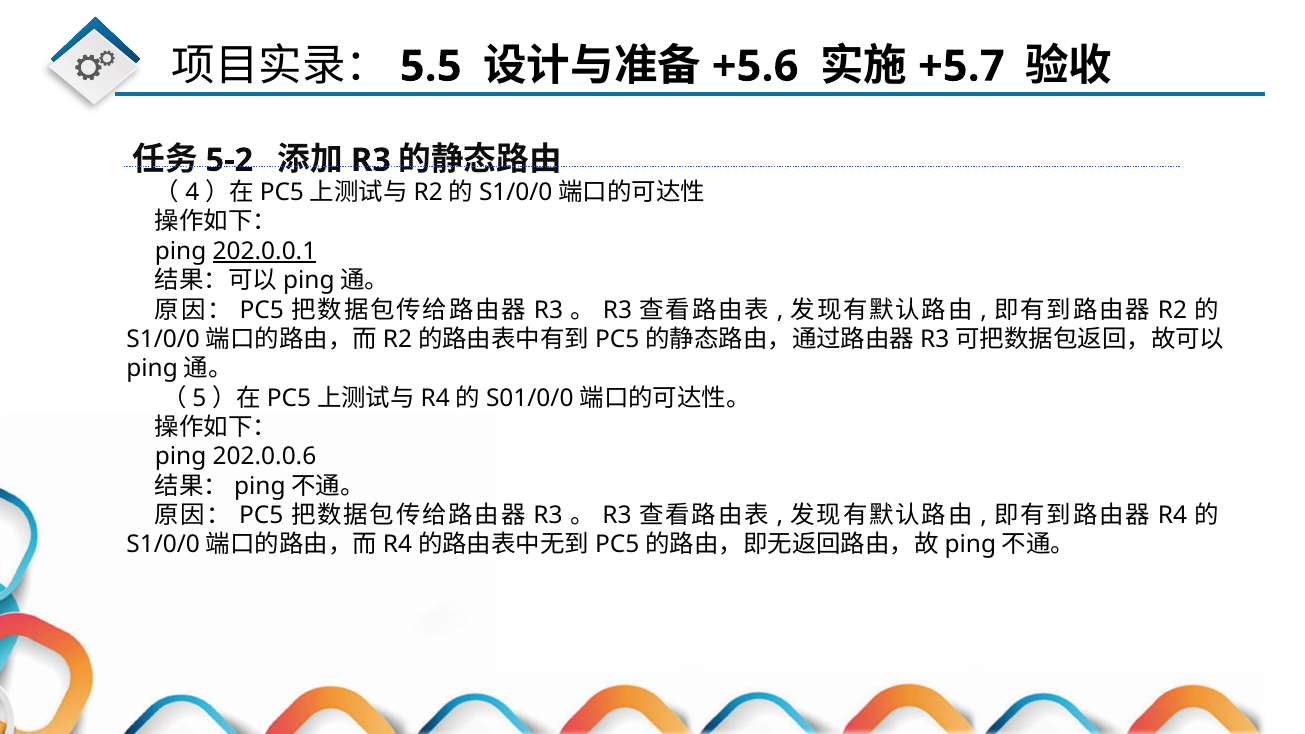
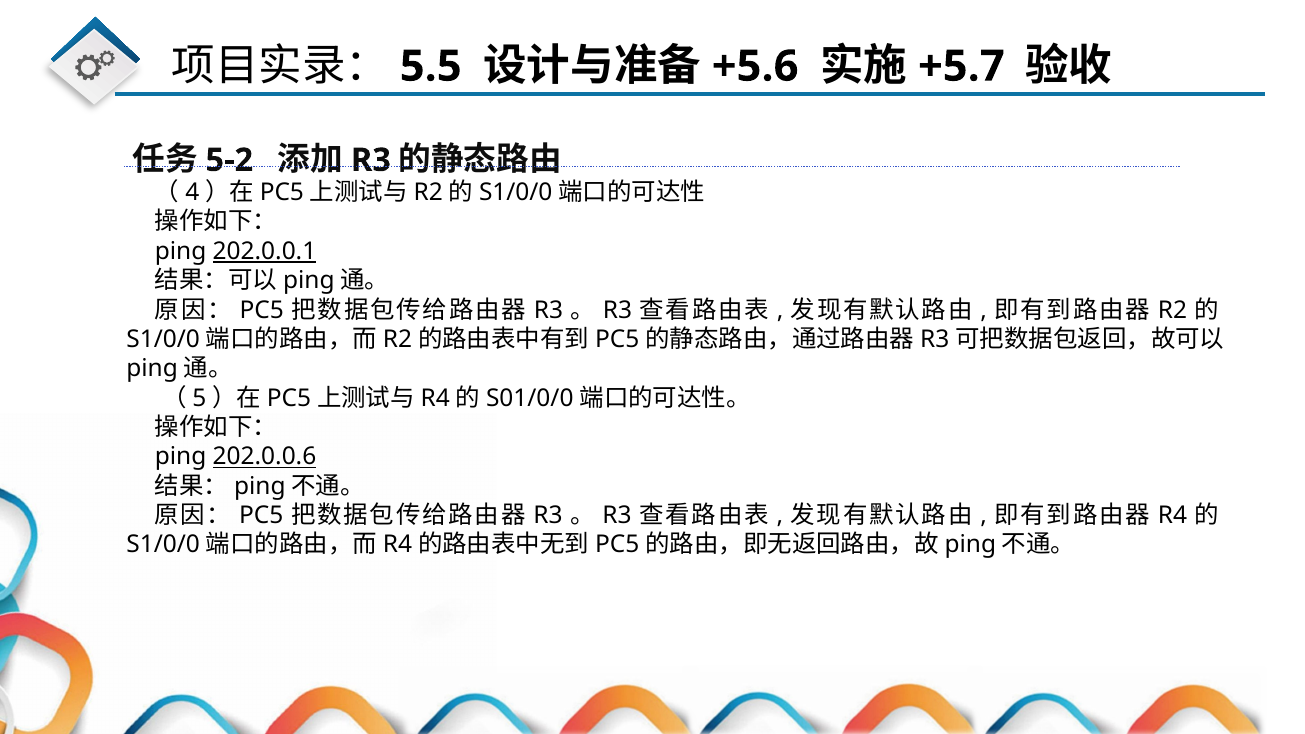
202.0.0.6 underline: none -> present
